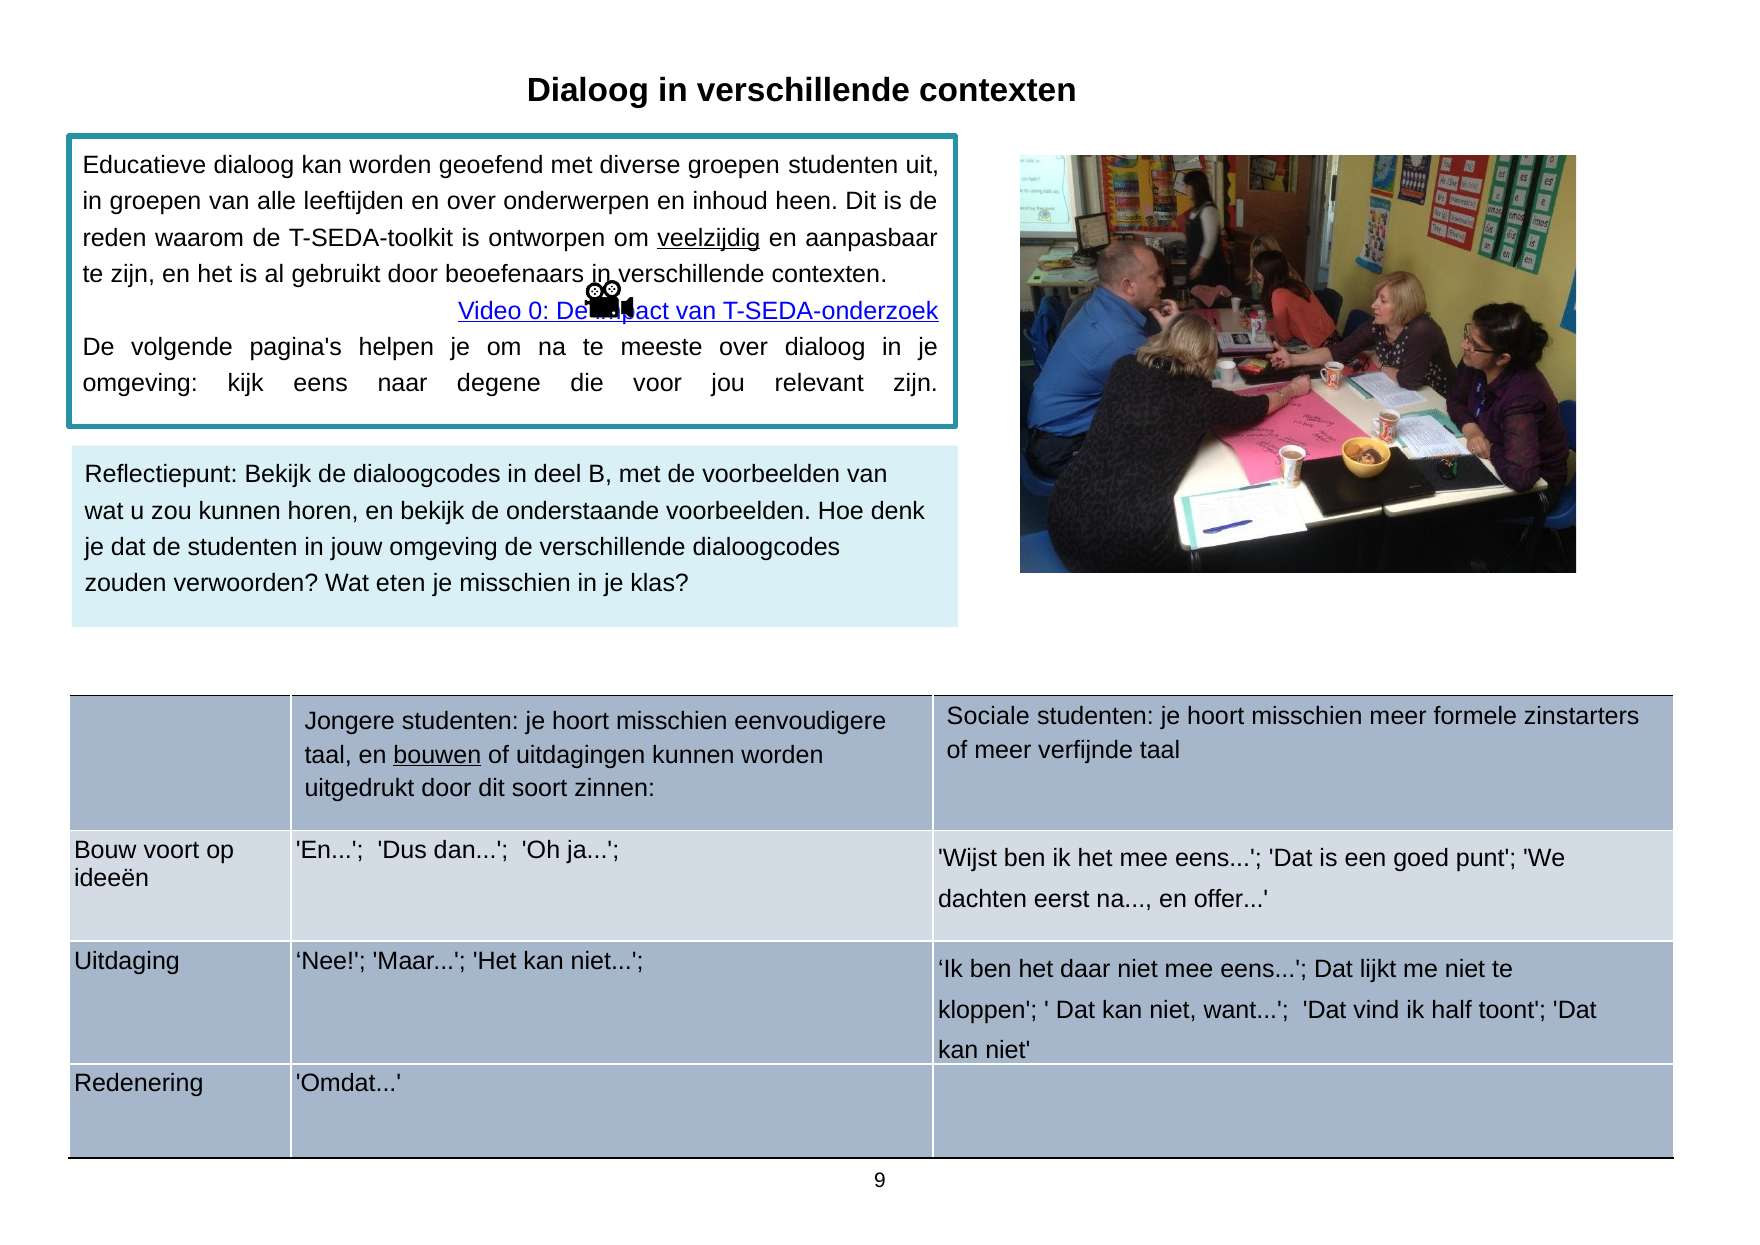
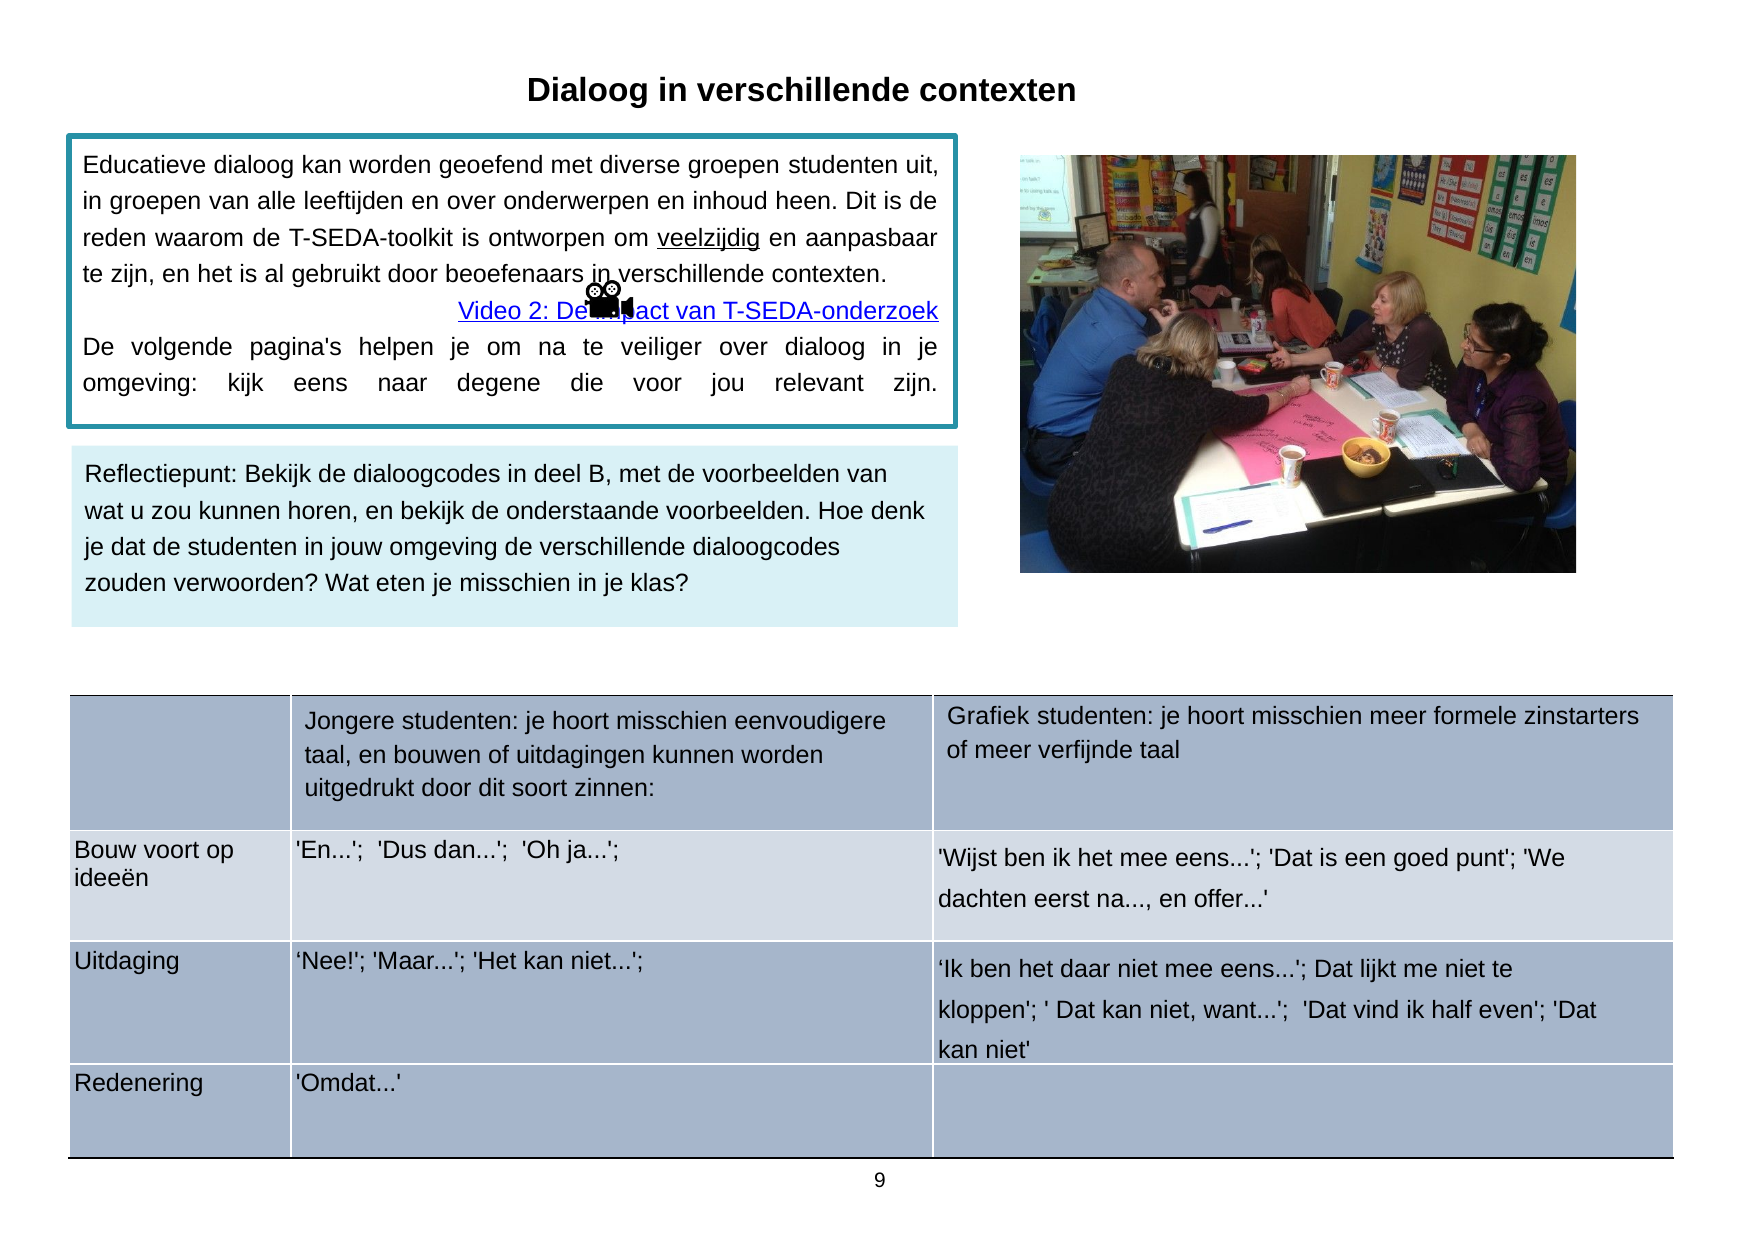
0: 0 -> 2
meeste: meeste -> veiliger
Sociale: Sociale -> Grafiek
bouwen underline: present -> none
toont: toont -> even
